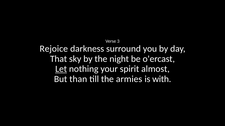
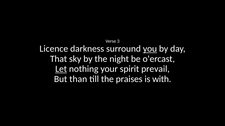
Rejoice: Rejoice -> Licence
you underline: none -> present
almost: almost -> prevail
armies: armies -> praises
